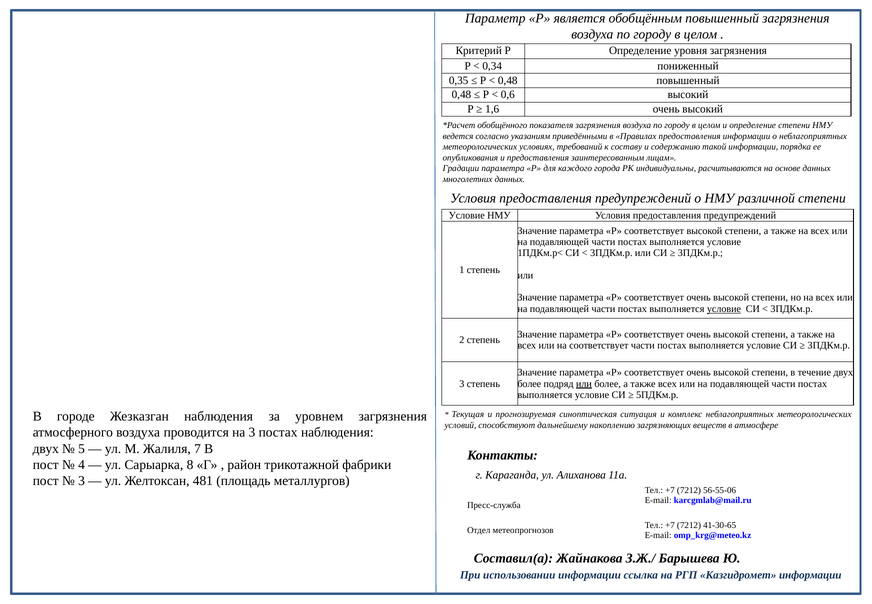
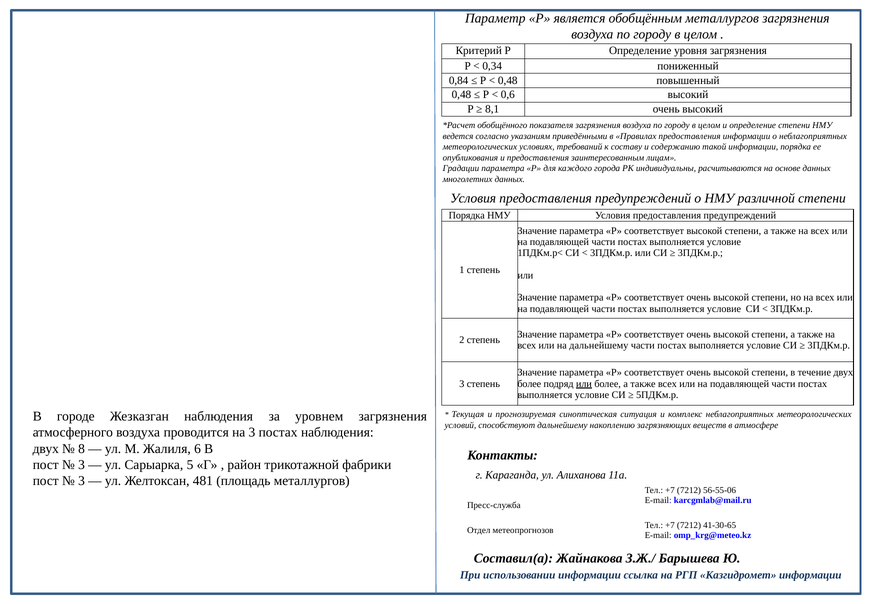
обобщённым повышенный: повышенный -> металлургов
0,35: 0,35 -> 0,84
1,6: 1,6 -> 8,1
Условие at (467, 215): Условие -> Порядка
условие at (724, 309) underline: present -> none
на соответствует: соответствует -> дальнейшему
5: 5 -> 8
7: 7 -> 6
4 at (82, 464): 4 -> 3
8: 8 -> 5
